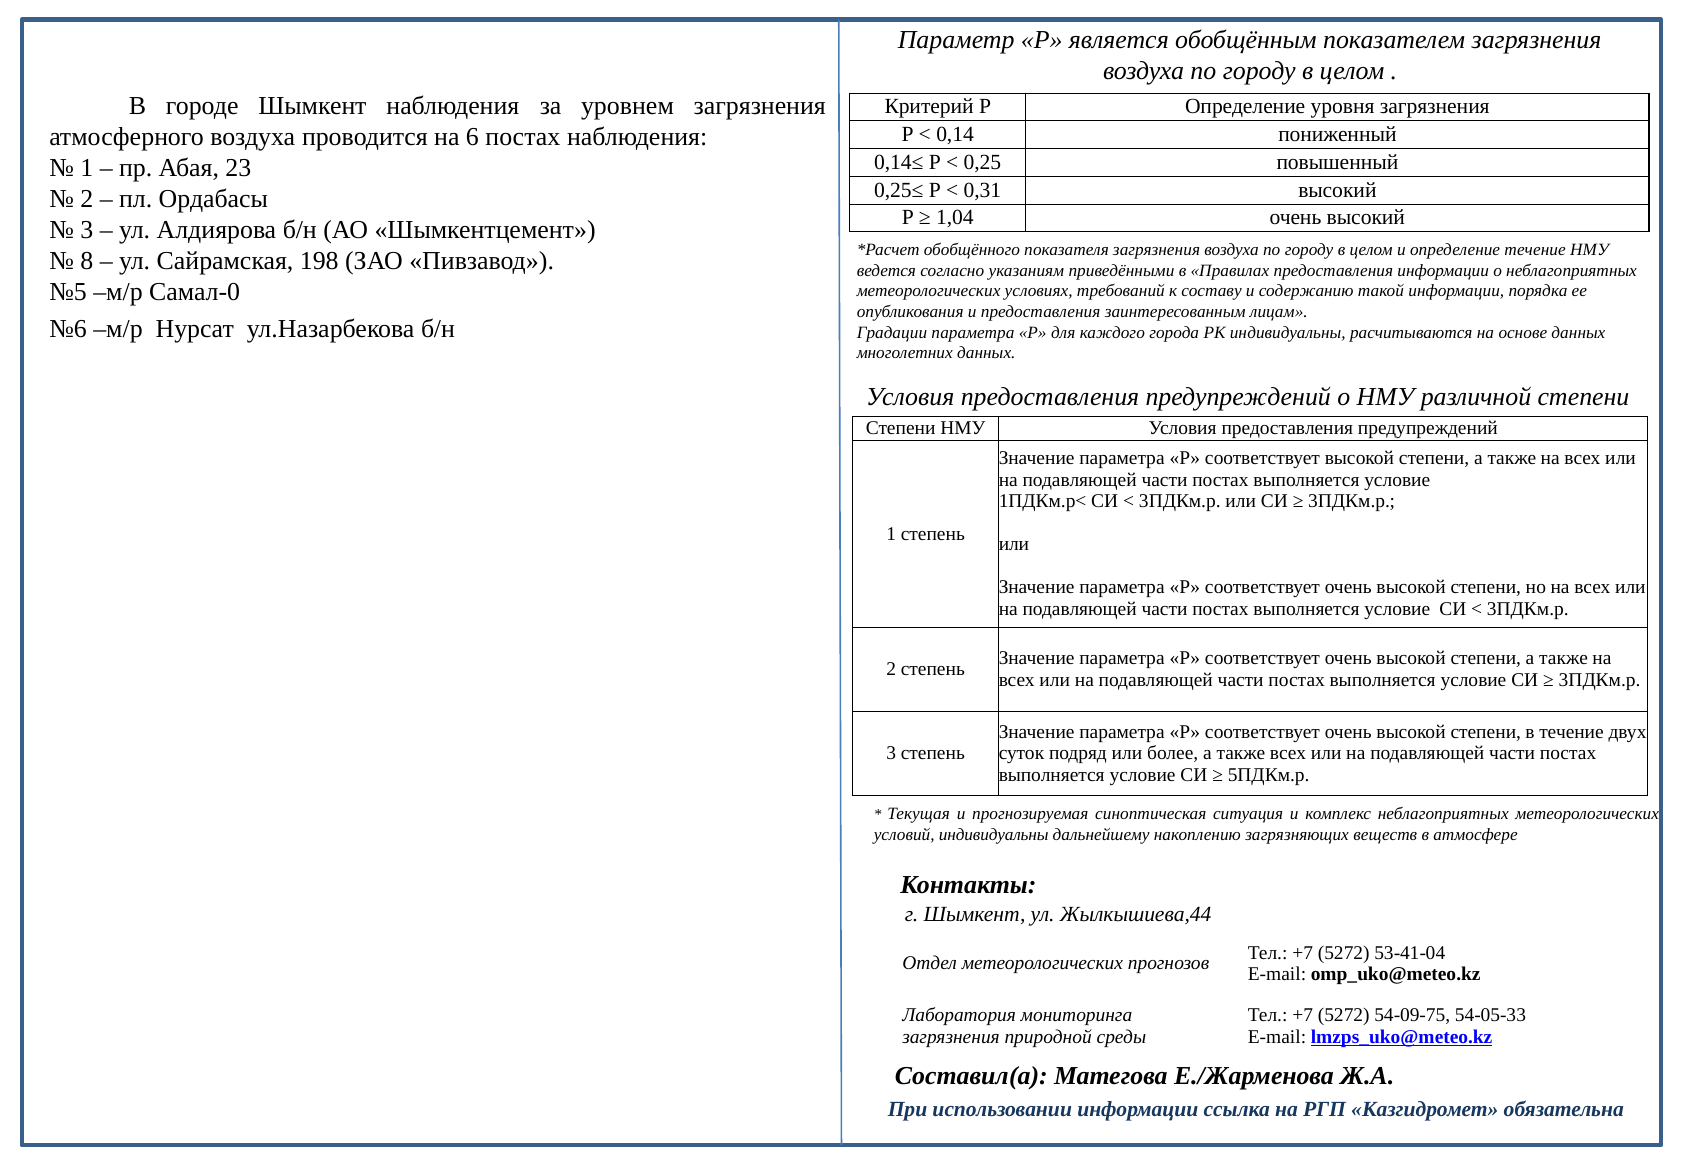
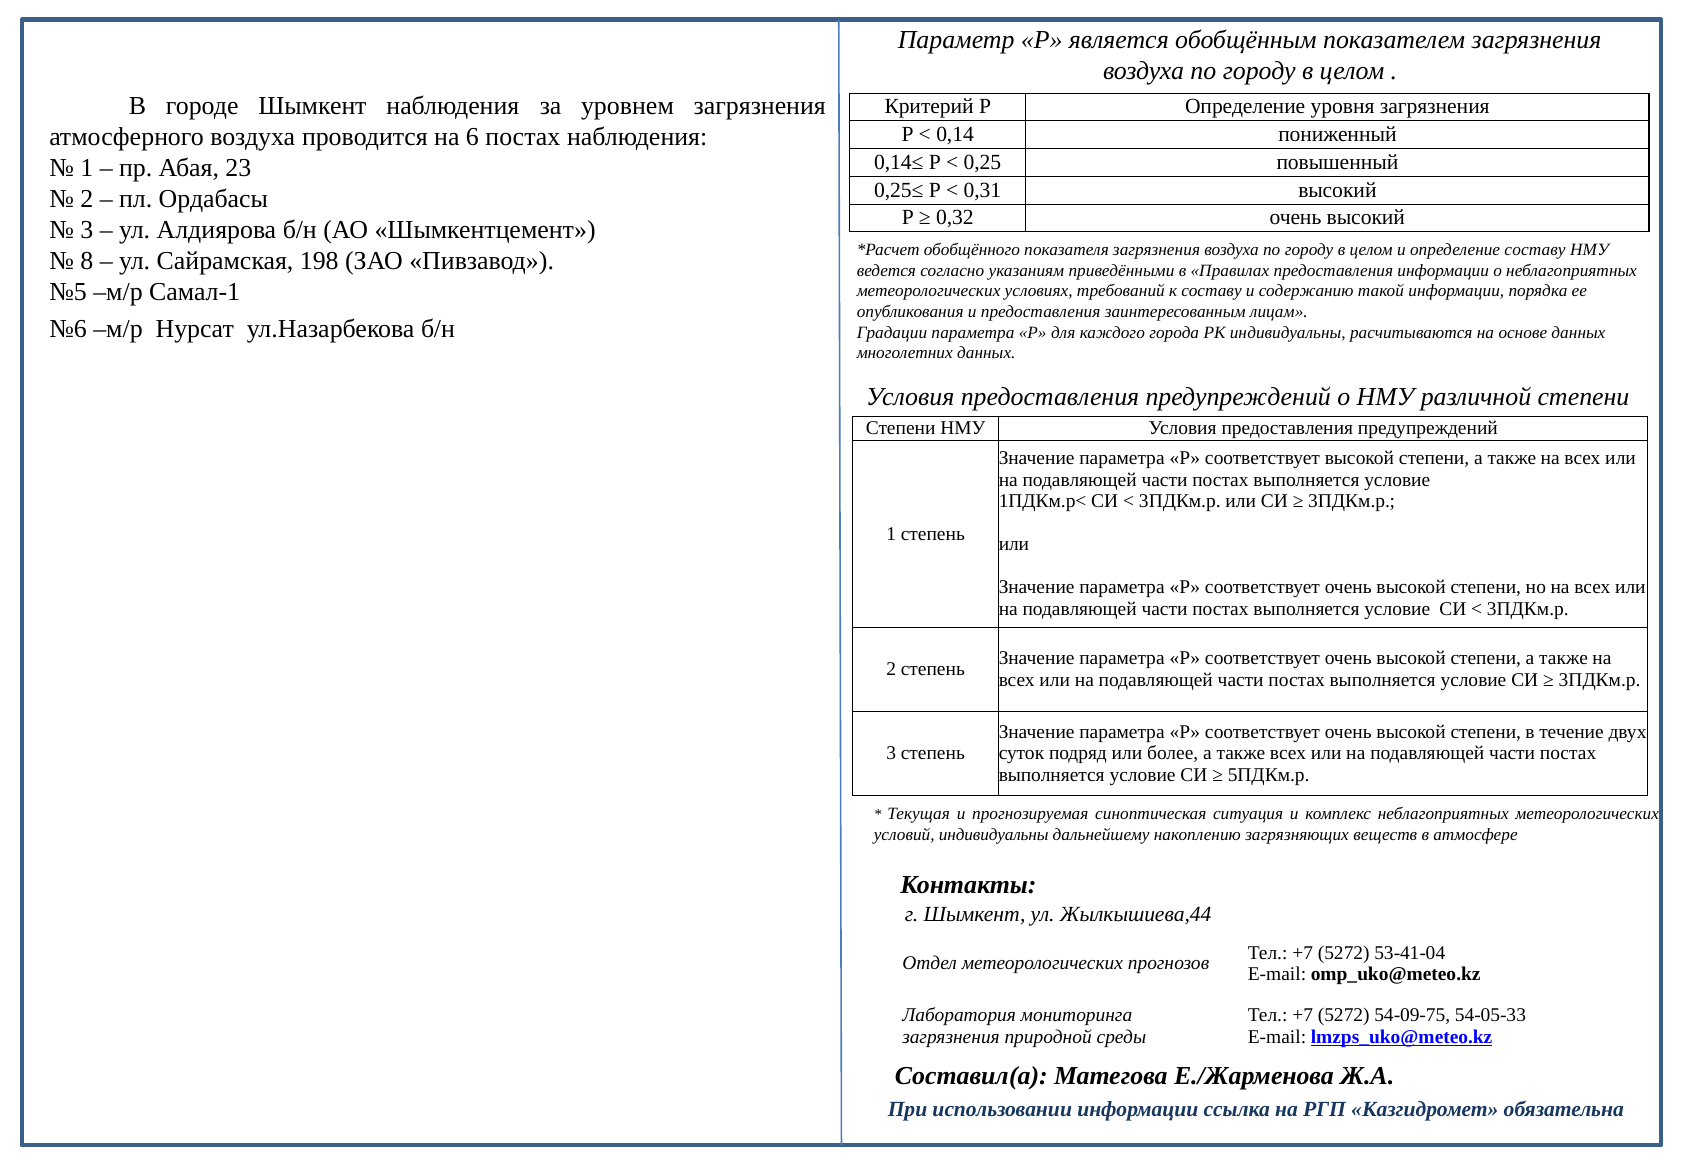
1,04: 1,04 -> 0,32
определение течение: течение -> составу
Самал-0: Самал-0 -> Самал-1
